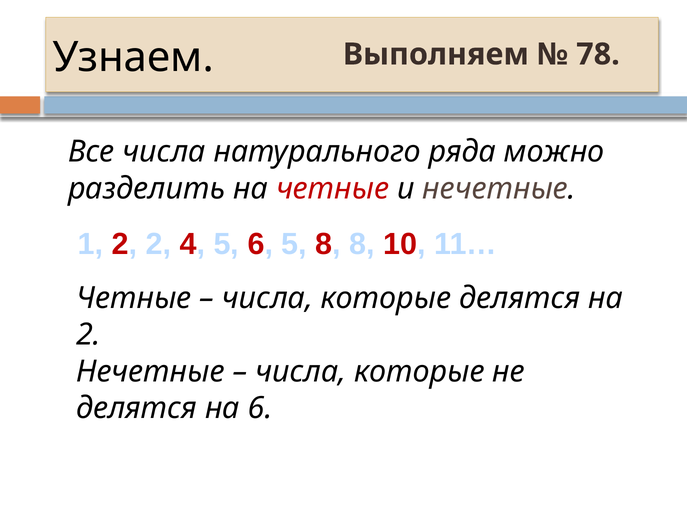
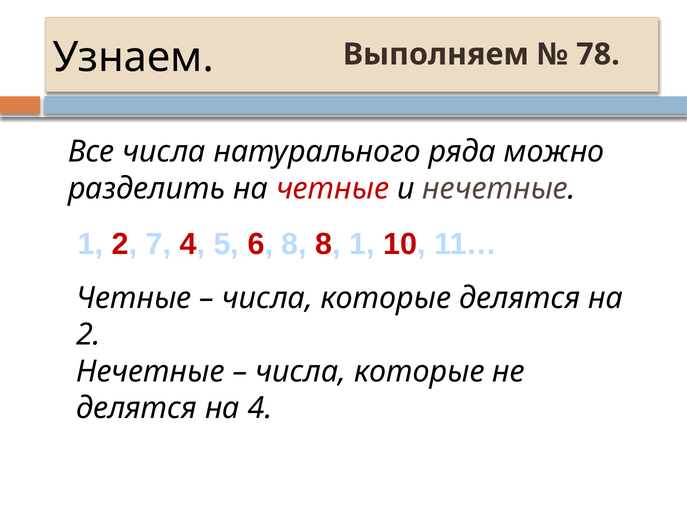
2 2: 2 -> 7
6 5: 5 -> 8
8 8: 8 -> 1
на 6: 6 -> 4
